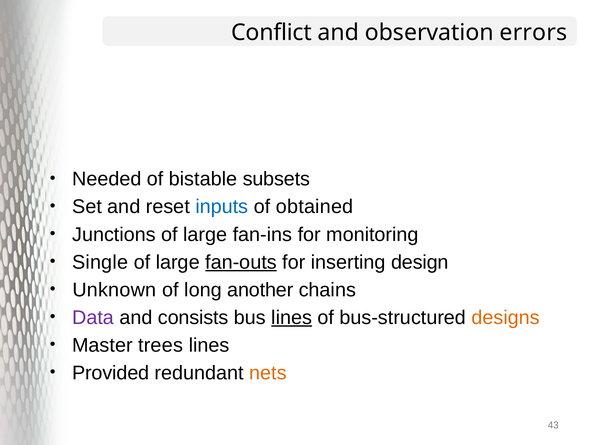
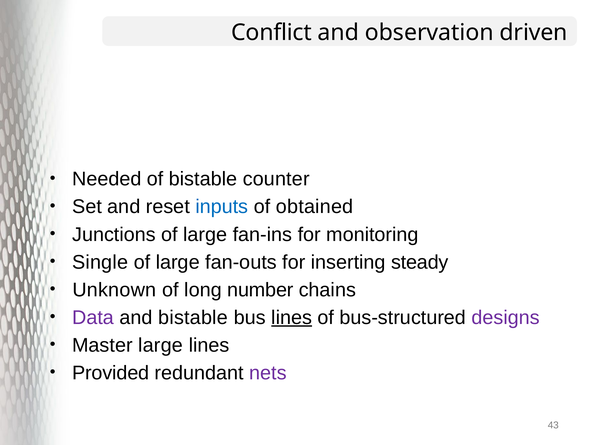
errors: errors -> driven
subsets: subsets -> counter
fan-outs underline: present -> none
design: design -> steady
another: another -> number
and consists: consists -> bistable
designs colour: orange -> purple
Master trees: trees -> large
nets colour: orange -> purple
